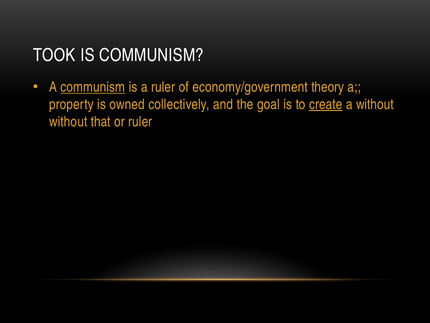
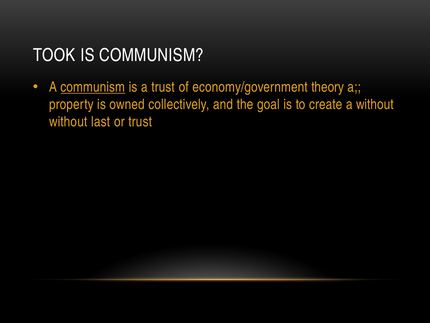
a ruler: ruler -> trust
create underline: present -> none
that: that -> last
or ruler: ruler -> trust
